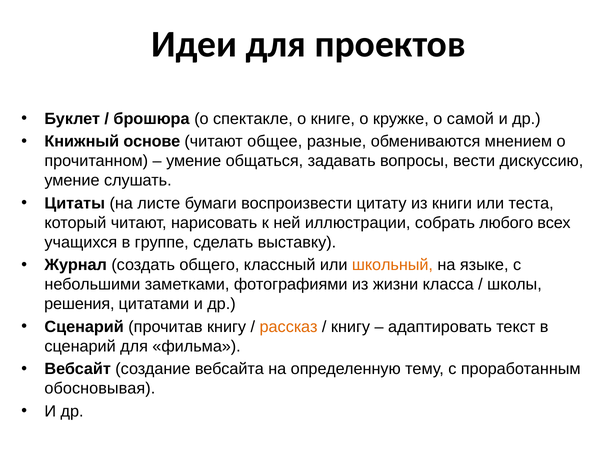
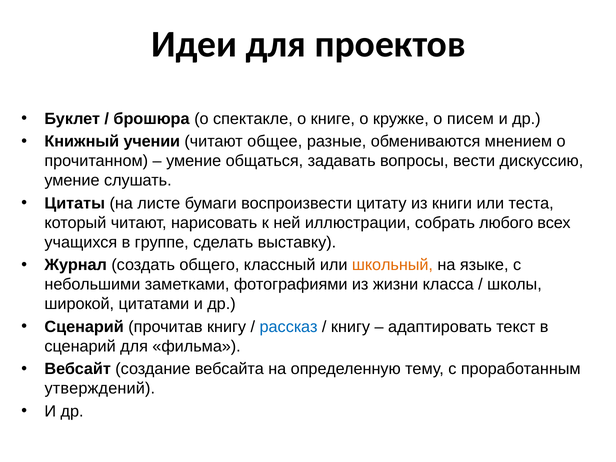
самой: самой -> писем
основе: основе -> учении
решения: решения -> широкой
рассказ colour: orange -> blue
обосновывая: обосновывая -> утверждений
